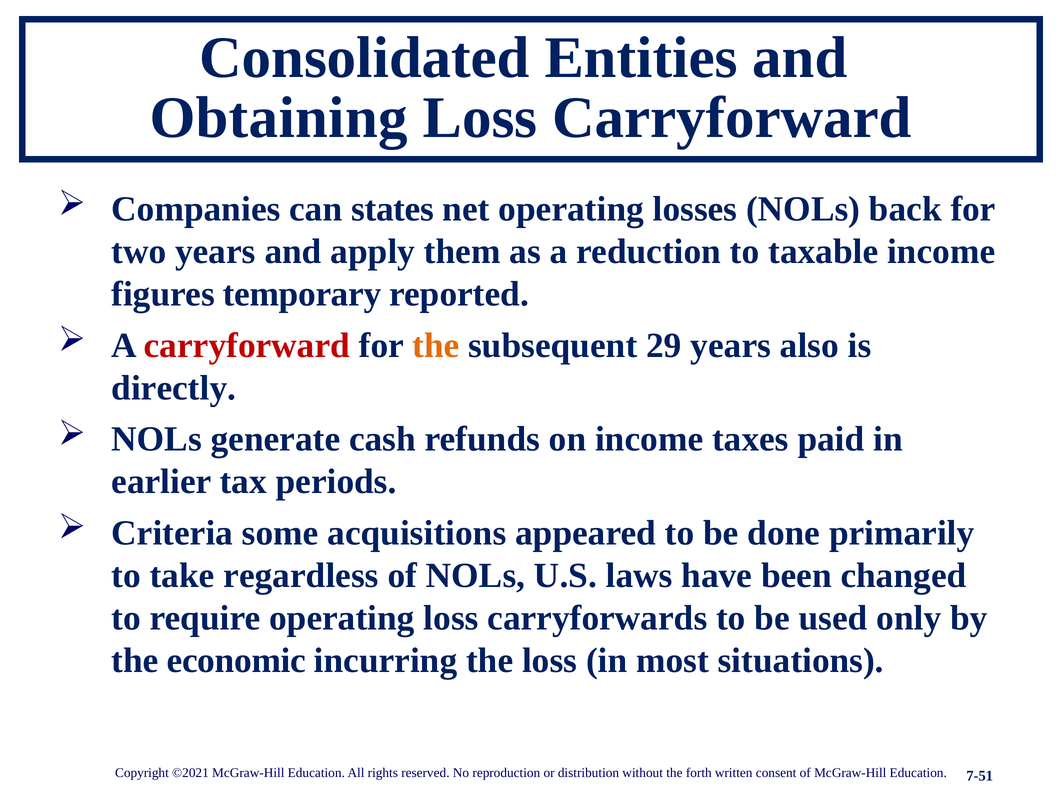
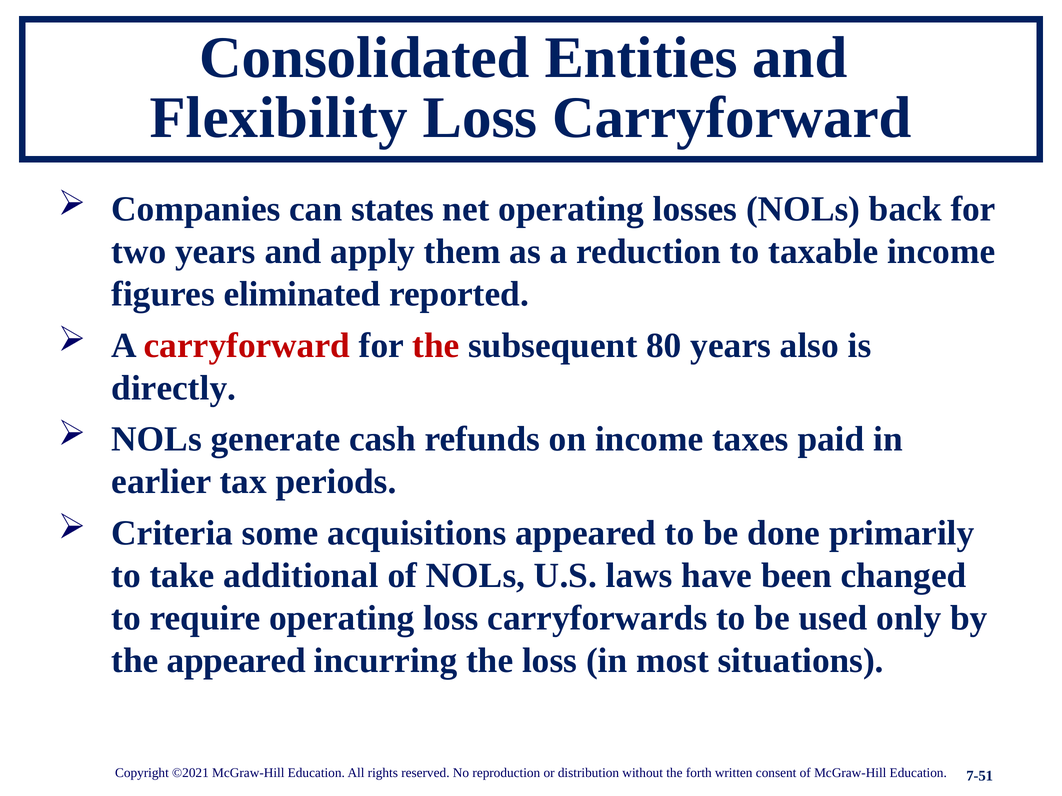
Obtaining: Obtaining -> Flexibility
temporary: temporary -> eliminated
the at (436, 346) colour: orange -> red
29: 29 -> 80
regardless: regardless -> additional
the economic: economic -> appeared
